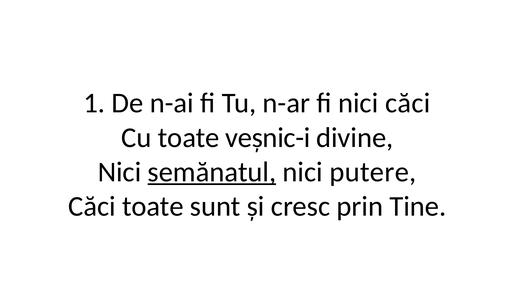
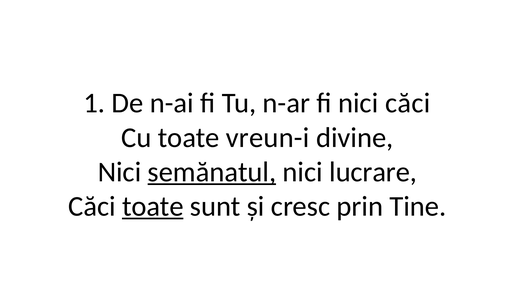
veșnic-i: veșnic-i -> vreun-i
putere: putere -> lucrare
toate at (153, 206) underline: none -> present
